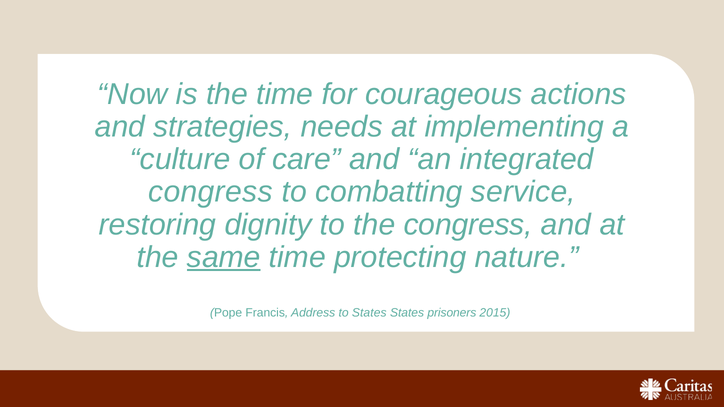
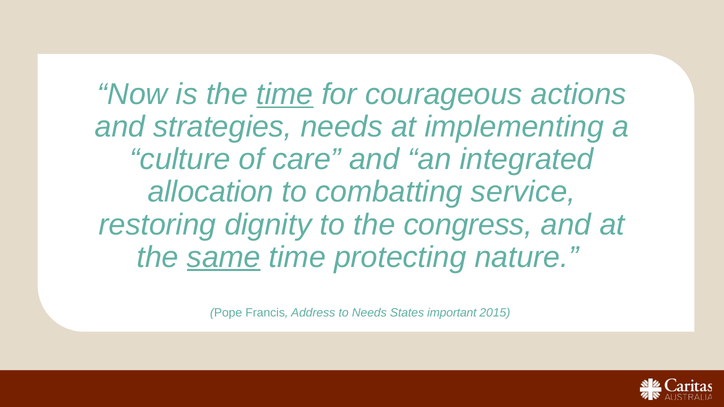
time at (285, 94) underline: none -> present
congress at (211, 192): congress -> allocation
to States: States -> Needs
prisoners: prisoners -> important
